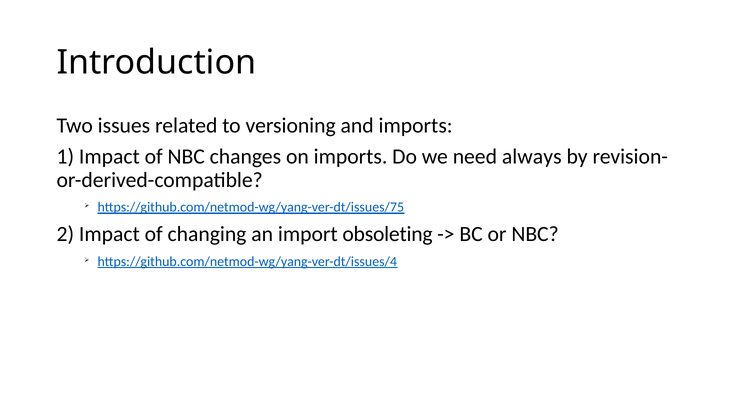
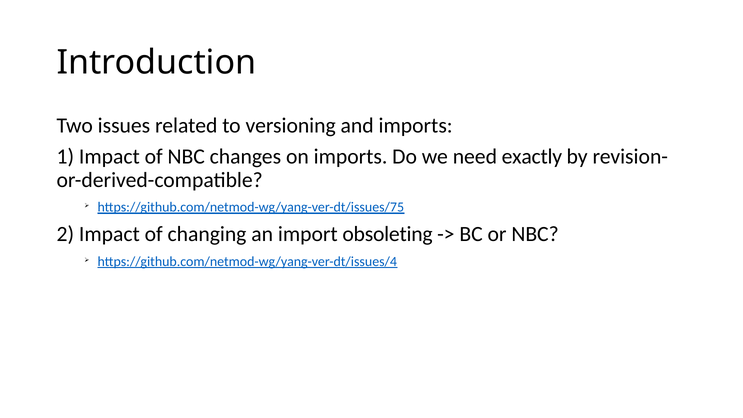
always: always -> exactly
